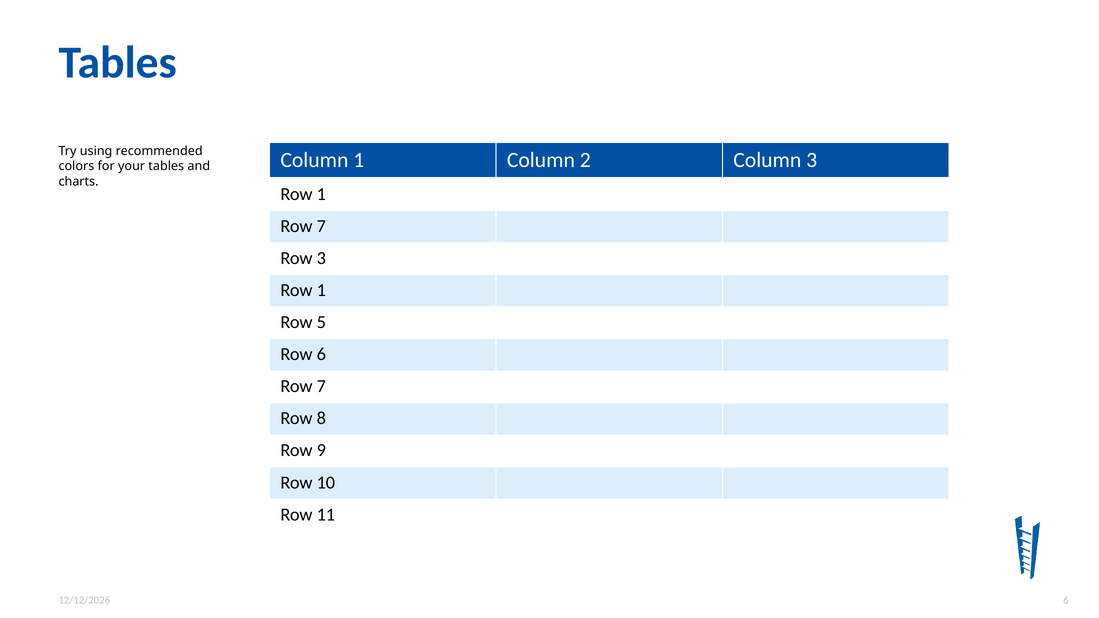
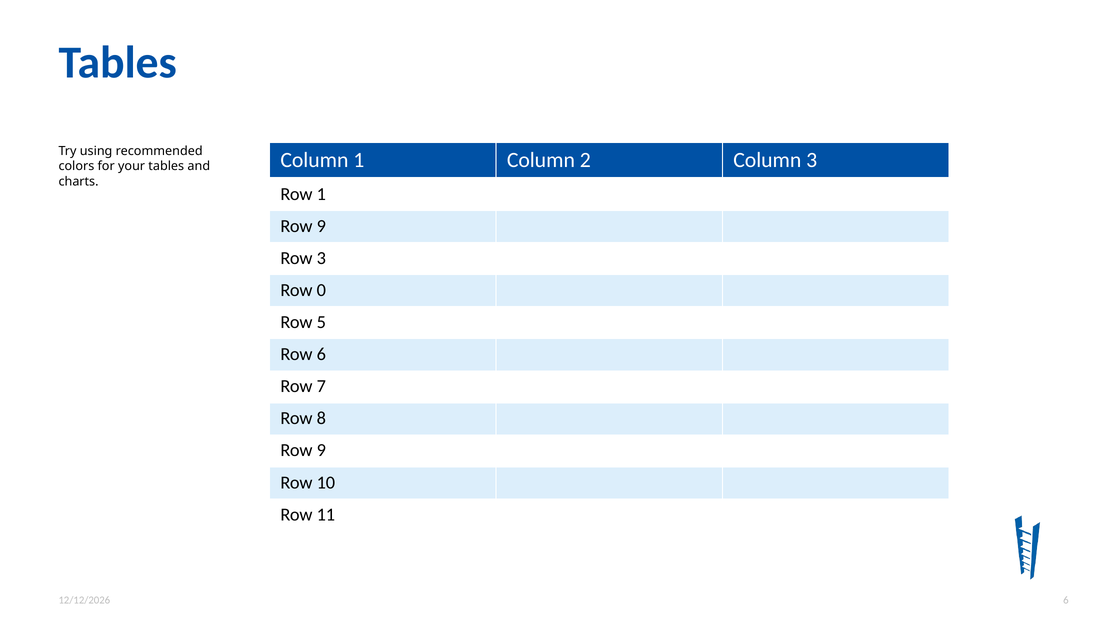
7 at (321, 226): 7 -> 9
1 at (321, 290): 1 -> 0
